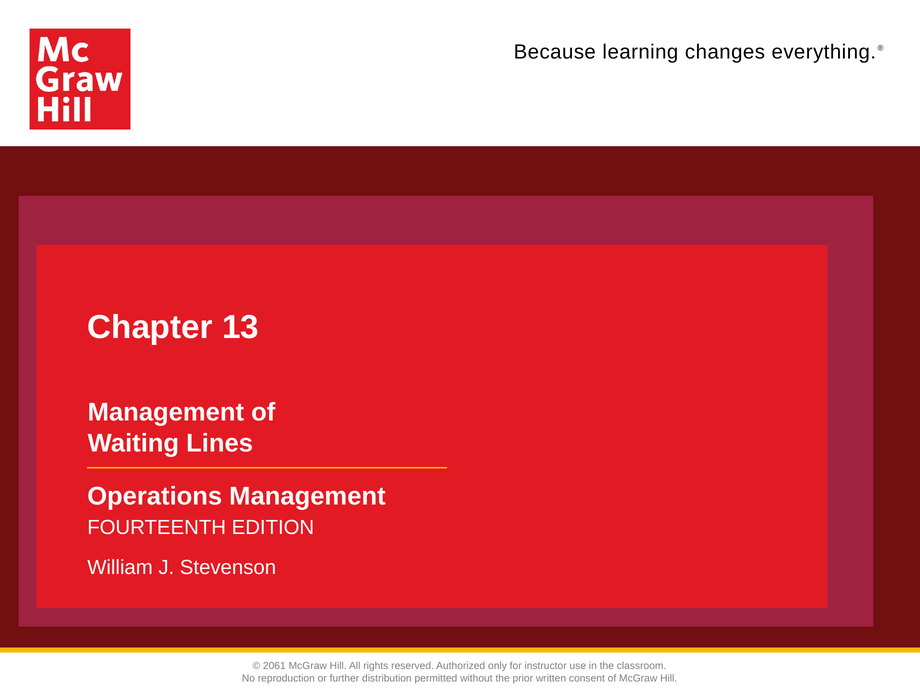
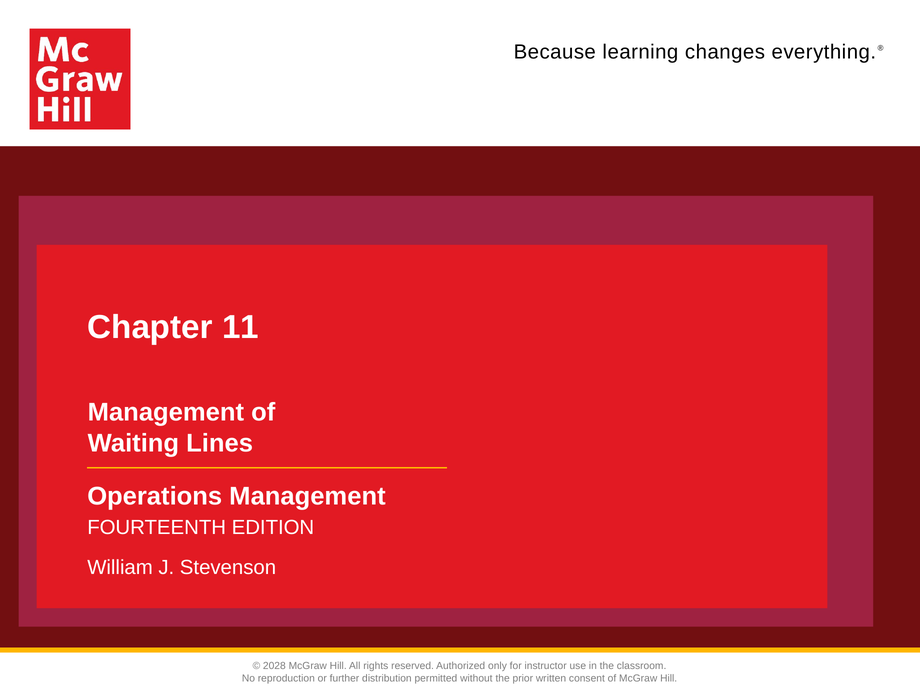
13: 13 -> 11
2061: 2061 -> 2028
